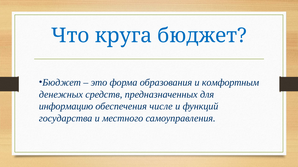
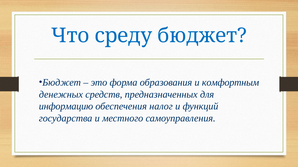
круга: круга -> среду
числе: числе -> налог
